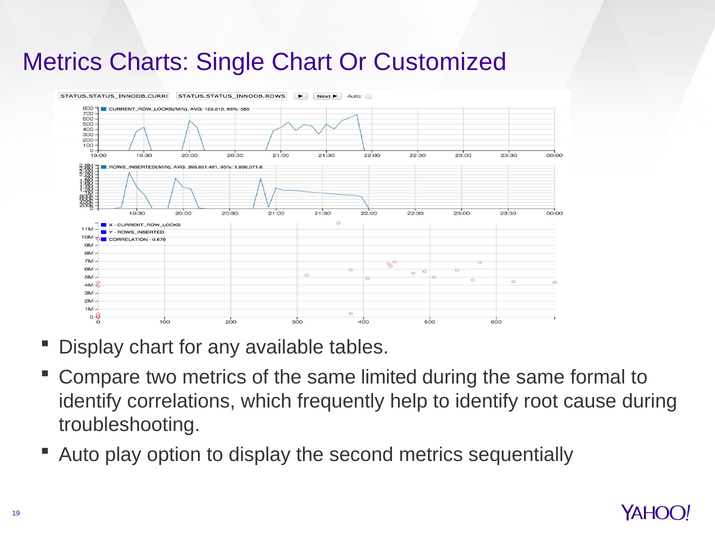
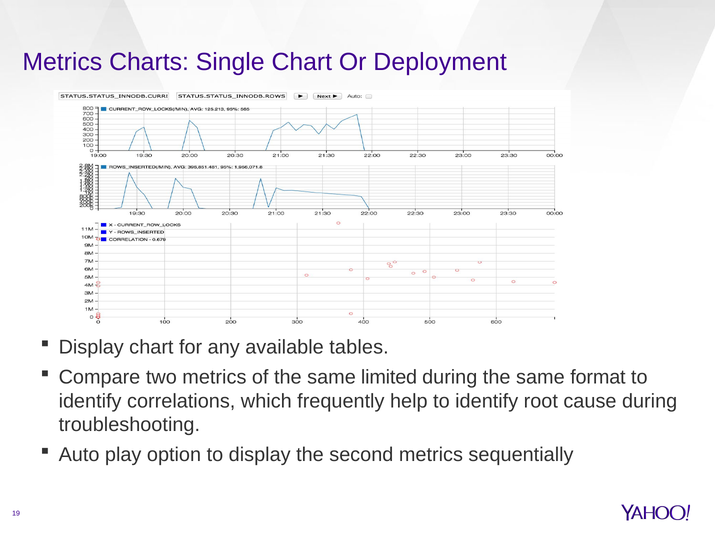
Customized: Customized -> Deployment
formal: formal -> format
